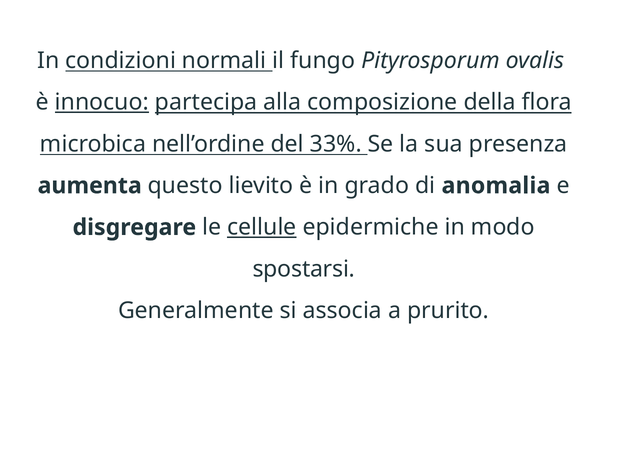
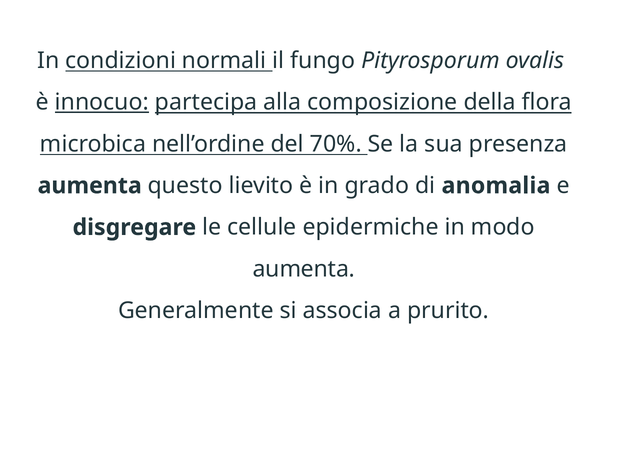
33%: 33% -> 70%
cellule underline: present -> none
spostarsi at (304, 269): spostarsi -> aumenta
